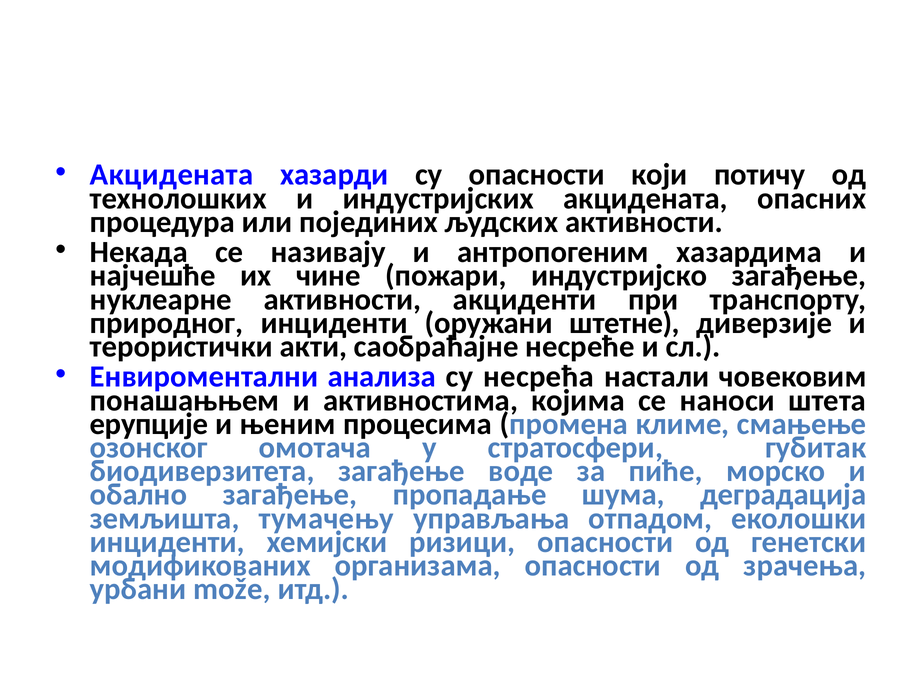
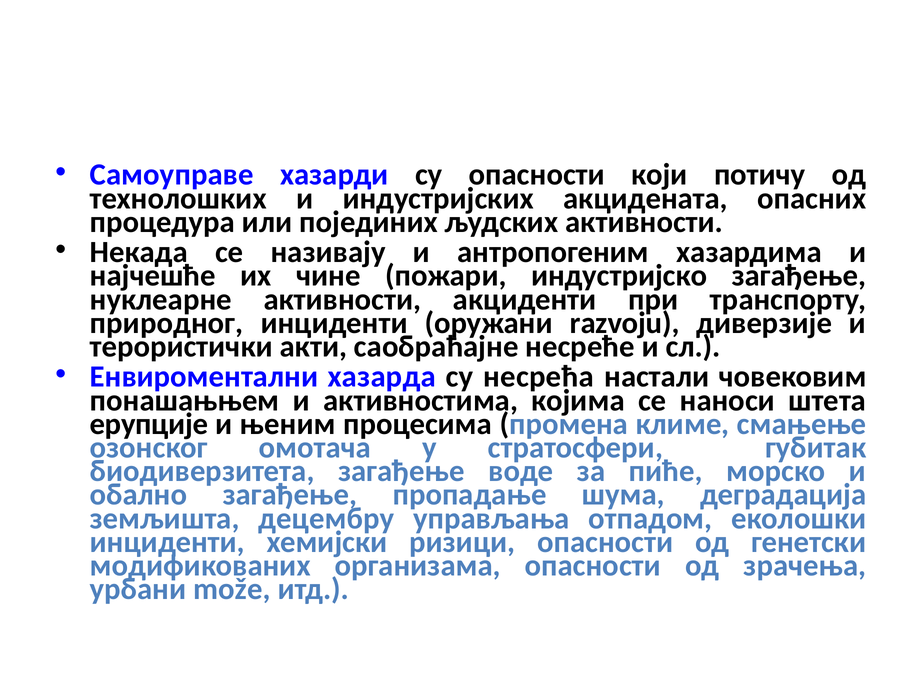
Акцидената at (172, 175): Акцидената -> Самоуправе
штетне: штетне -> razvoju
анализа: анализа -> хазарда
тумачењу: тумачењу -> децембру
